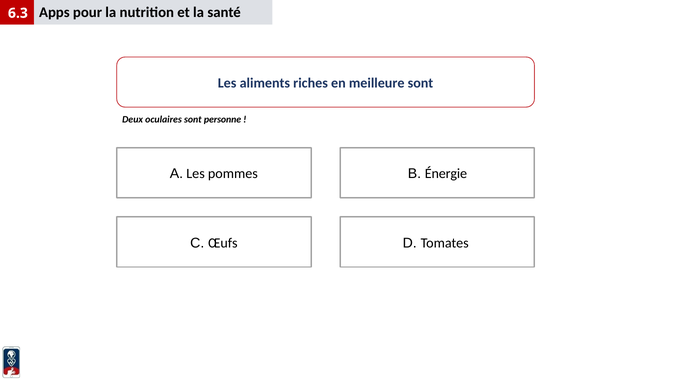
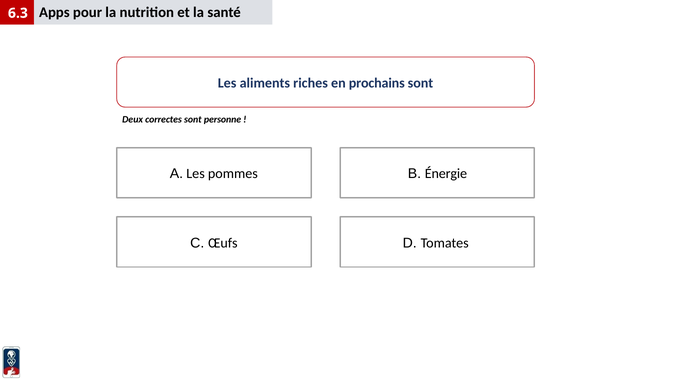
meilleure: meilleure -> prochains
oculaires: oculaires -> correctes
